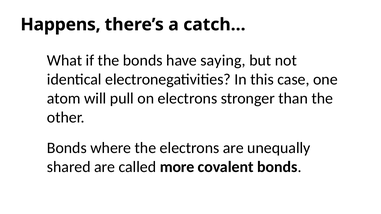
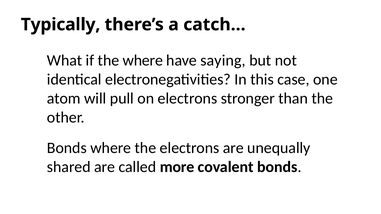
Happens: Happens -> Typically
the bonds: bonds -> where
